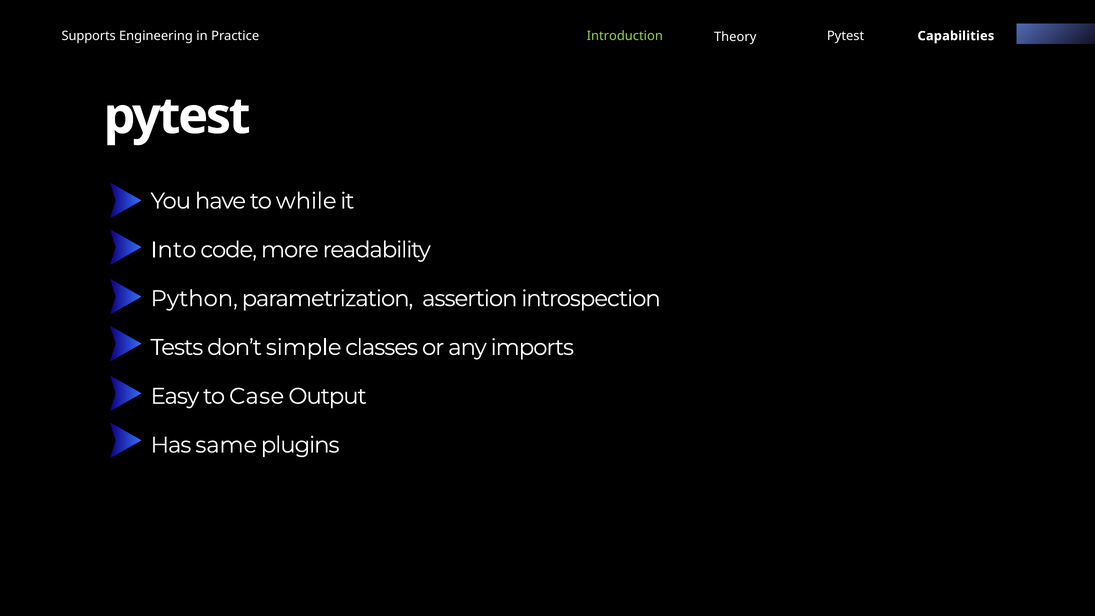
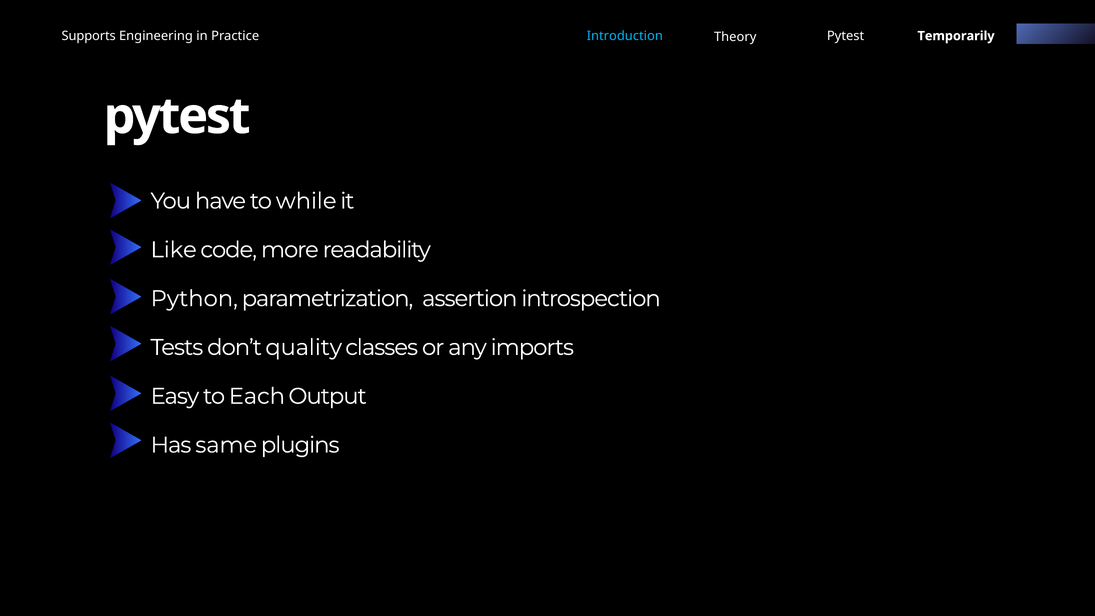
Introduction colour: light green -> light blue
Capabilities: Capabilities -> Temporarily
Into: Into -> Like
simple: simple -> quality
Case: Case -> Each
